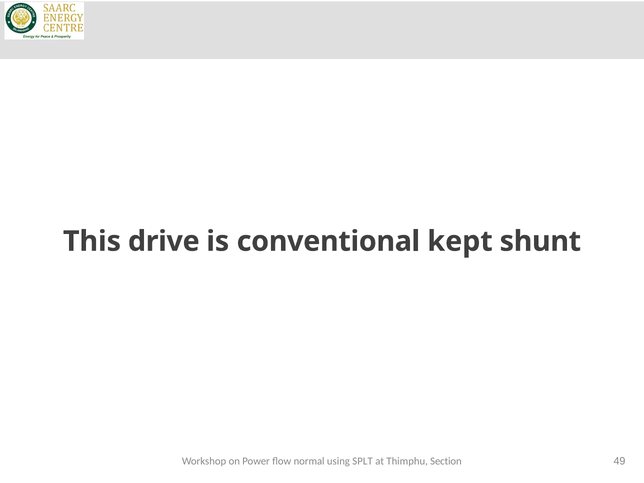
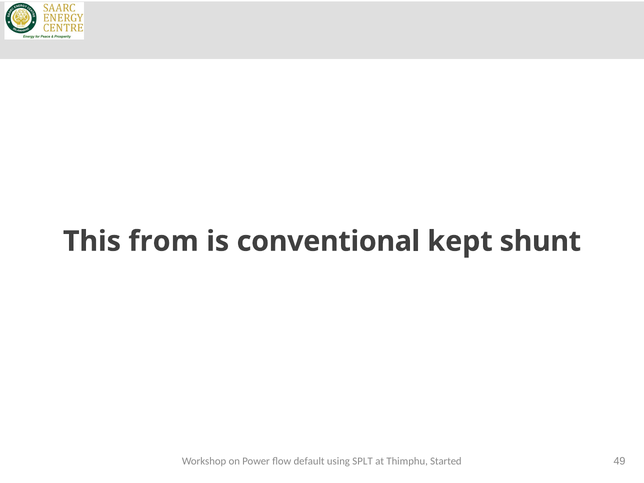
drive: drive -> from
normal: normal -> default
Section: Section -> Started
